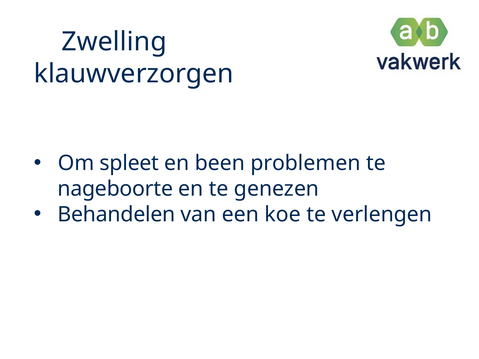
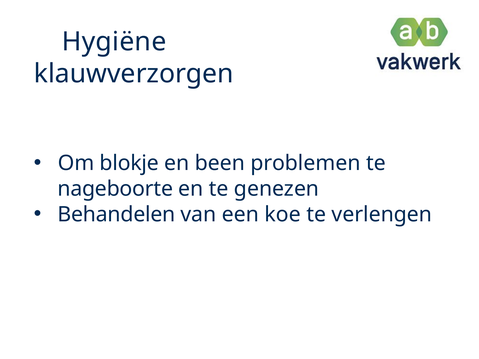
Zwelling: Zwelling -> Hygiëne
spleet: spleet -> blokje
